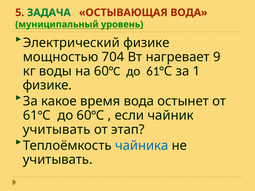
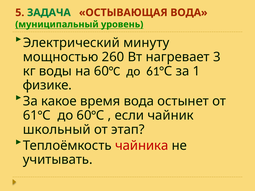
Электрический физике: физике -> минуту
704: 704 -> 260
9: 9 -> 3
учитывать at (57, 130): учитывать -> школьный
чайника colour: blue -> red
